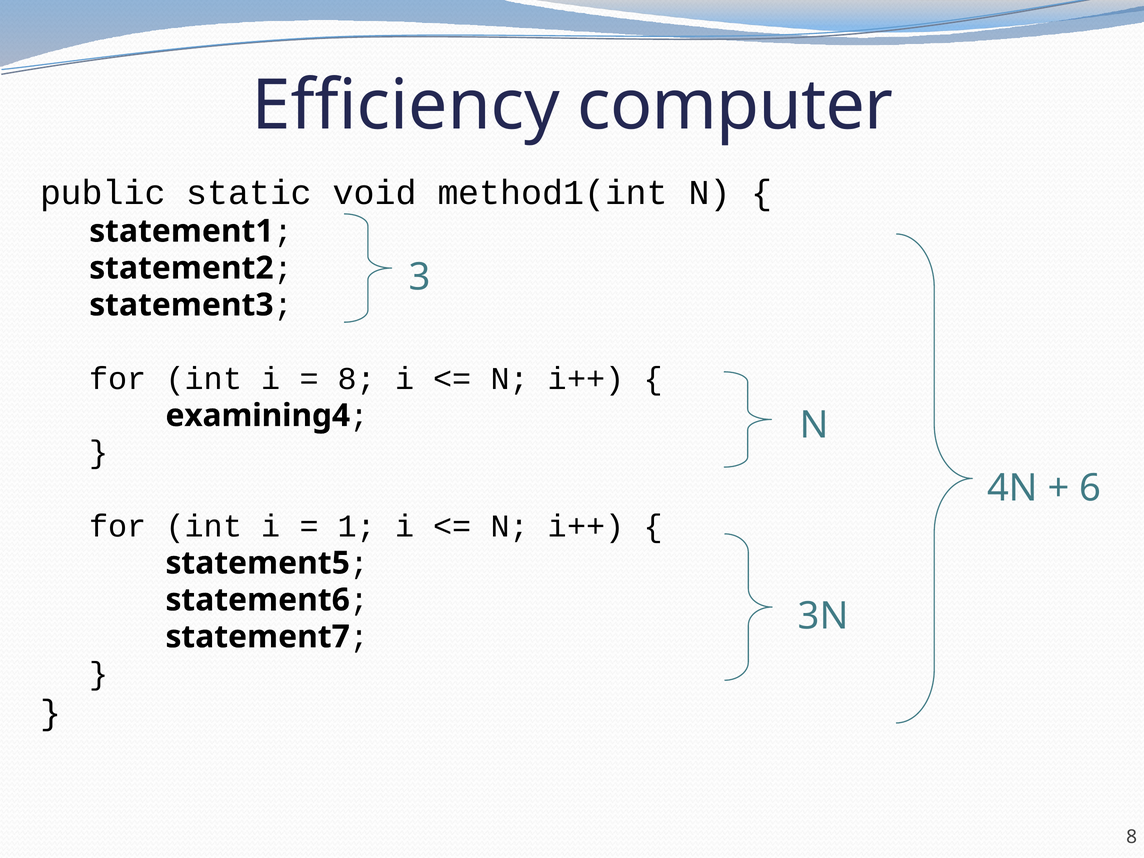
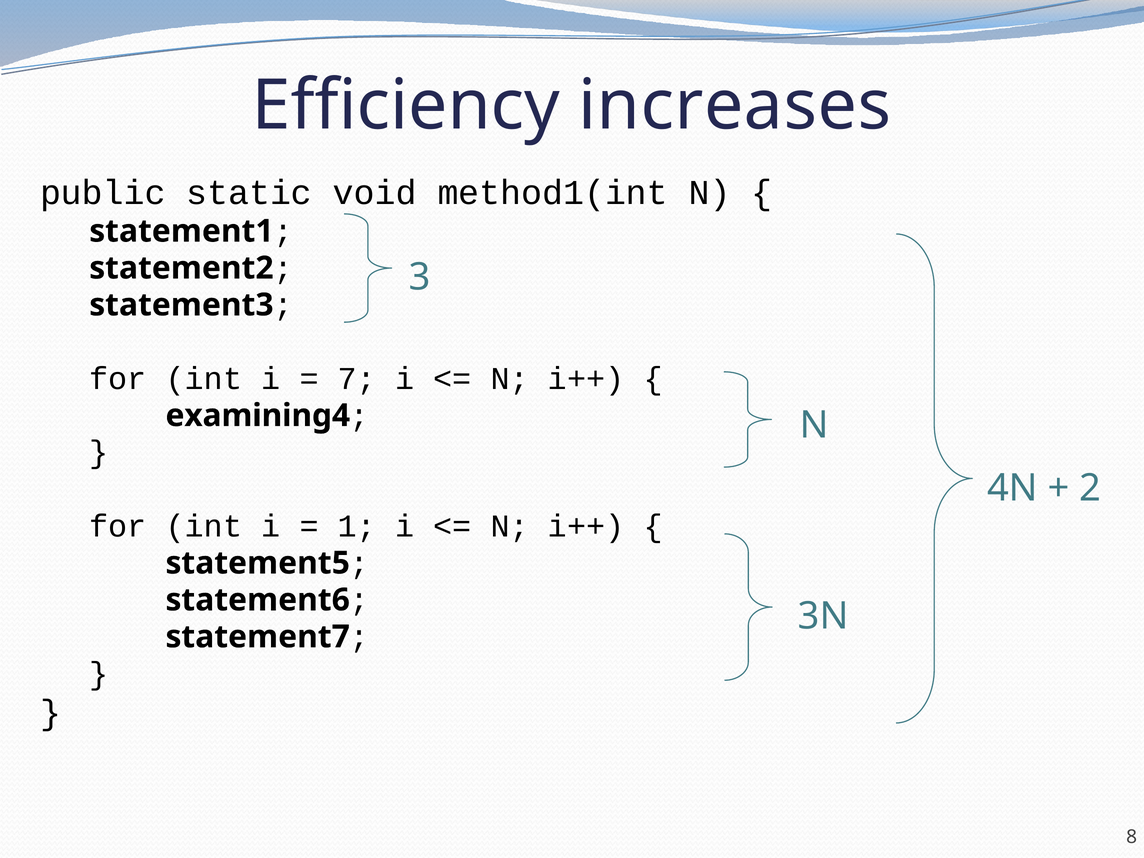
computer: computer -> increases
8 at (357, 379): 8 -> 7
6: 6 -> 2
